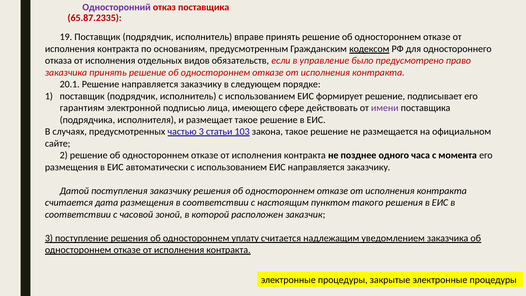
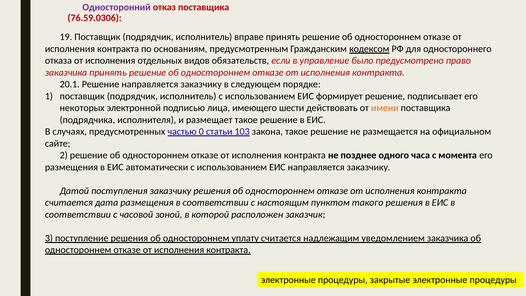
65.87.2335: 65.87.2335 -> 76.59.0306
гарантиям: гарантиям -> некоторых
сфере: сфере -> шести
имени colour: purple -> orange
частью 3: 3 -> 0
